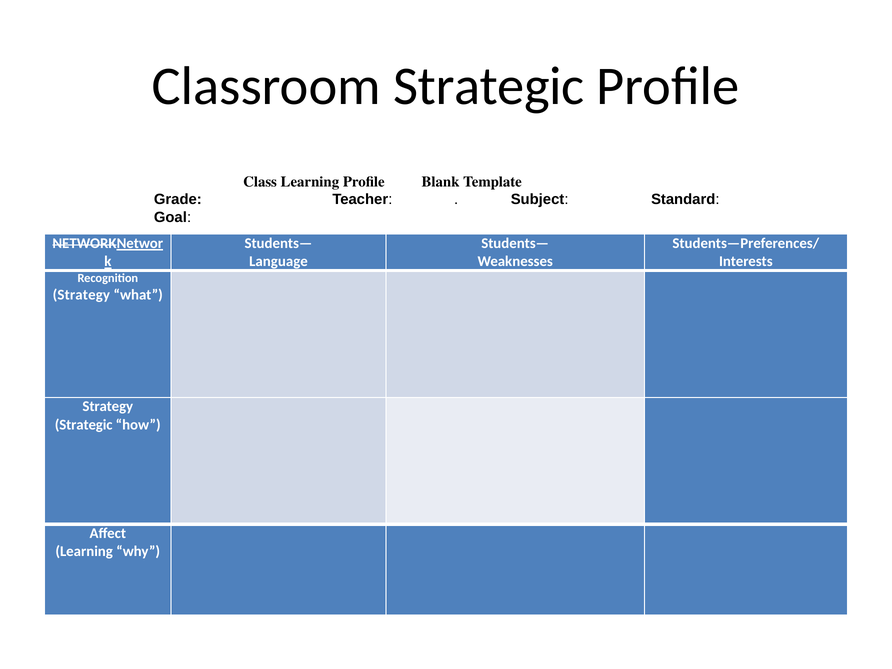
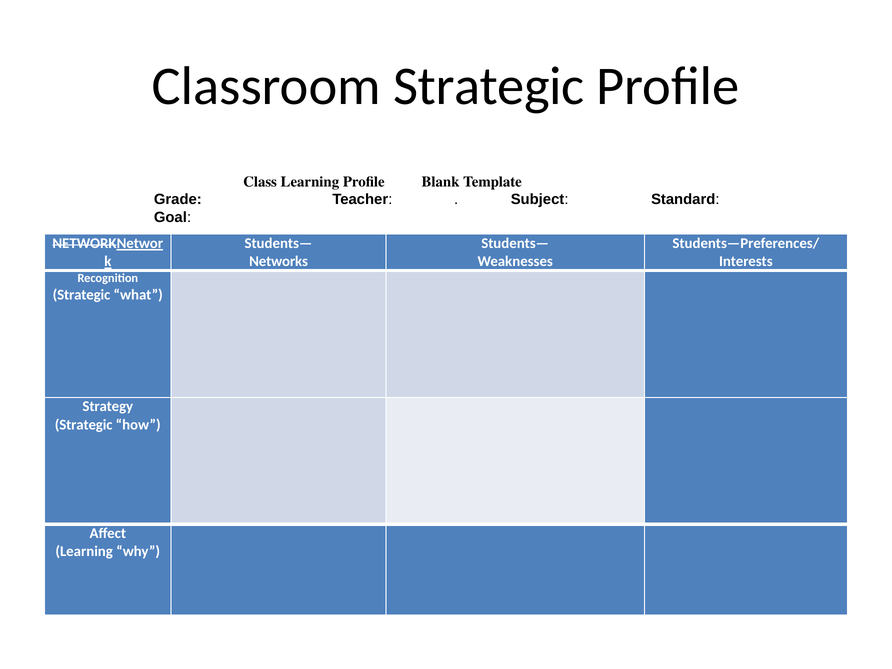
Language: Language -> Networks
Strategy at (81, 295): Strategy -> Strategic
